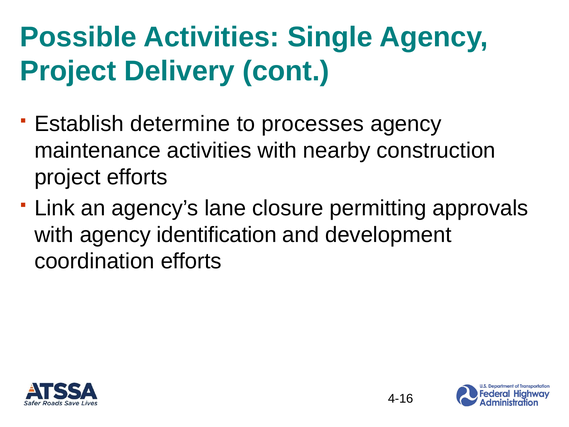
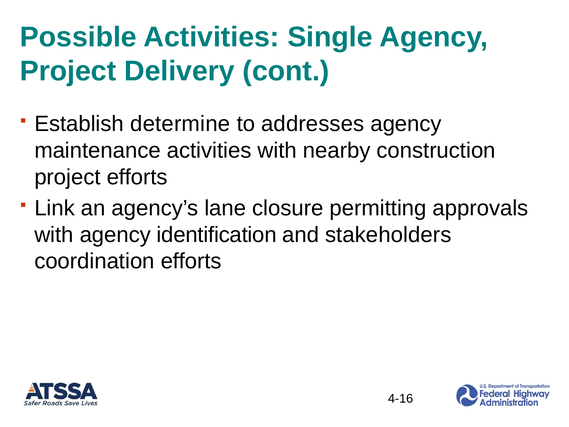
processes: processes -> addresses
development: development -> stakeholders
